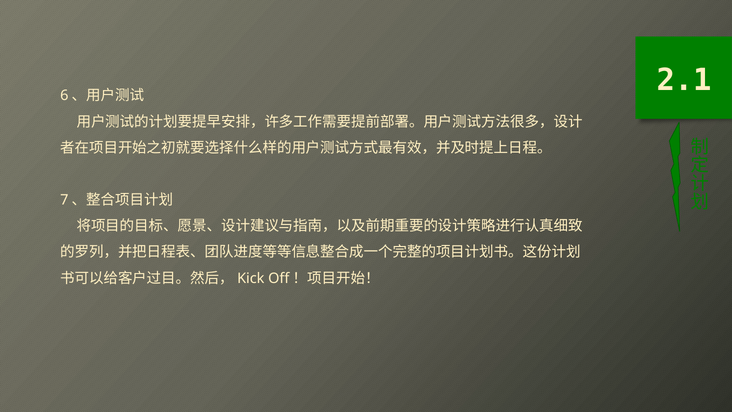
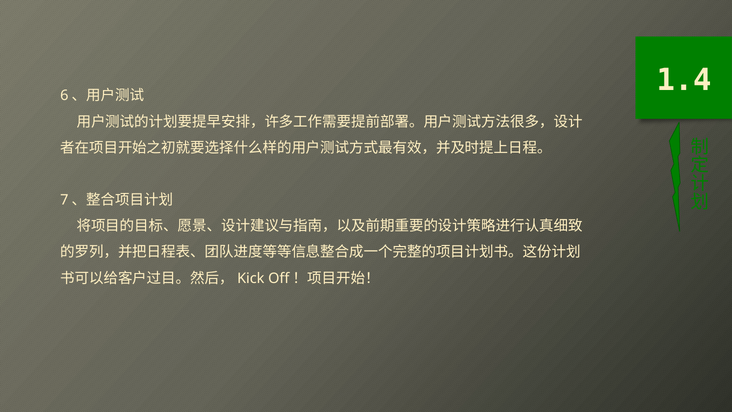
2.1: 2.1 -> 1.4
